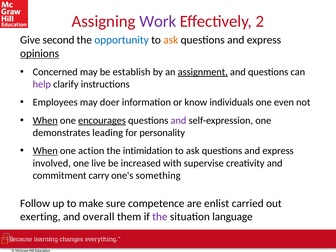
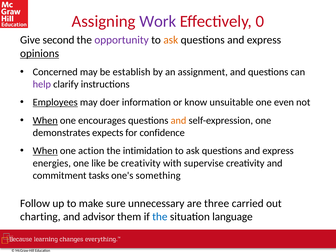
2: 2 -> 0
opportunity colour: blue -> purple
assignment underline: present -> none
Employees underline: none -> present
individuals: individuals -> unsuitable
encourages underline: present -> none
and at (178, 120) colour: purple -> orange
leading: leading -> expects
personality: personality -> confidence
involved: involved -> energies
live: live -> like
be increased: increased -> creativity
carry: carry -> tasks
competence: competence -> unnecessary
enlist: enlist -> three
exerting: exerting -> charting
overall: overall -> advisor
the at (160, 217) colour: purple -> blue
